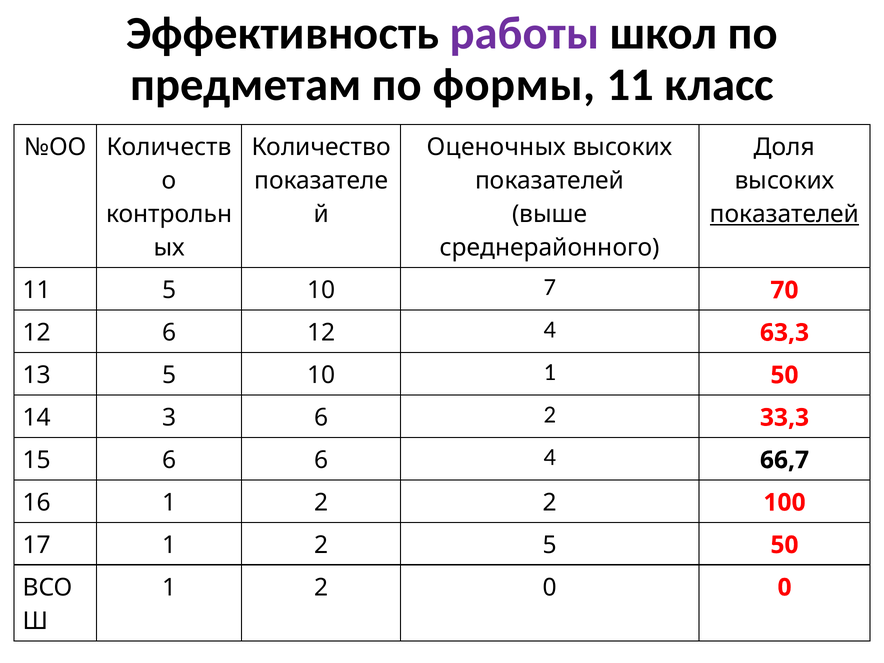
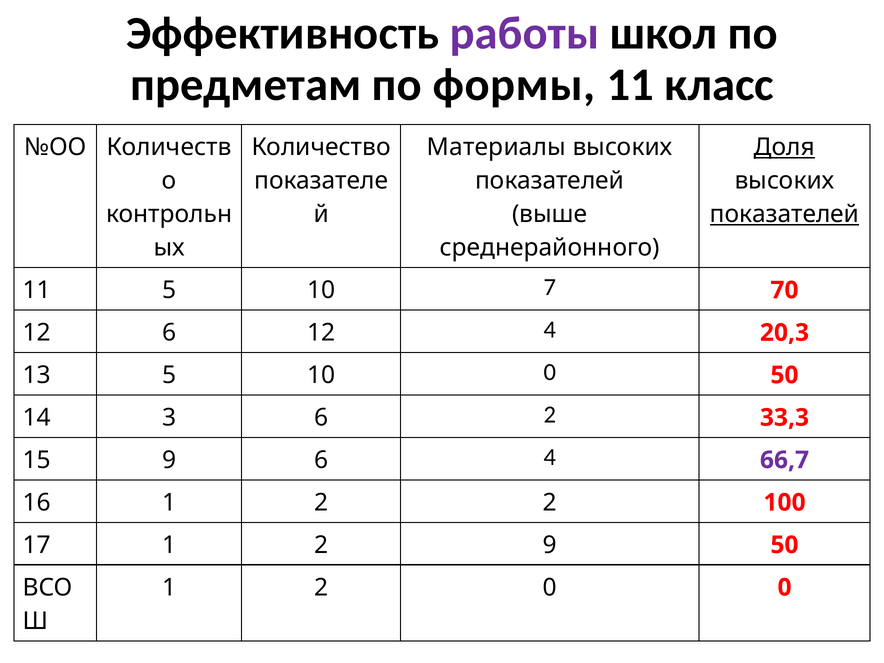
Оценочных: Оценочных -> Материалы
Доля underline: none -> present
63,3: 63,3 -> 20,3
10 1: 1 -> 0
15 6: 6 -> 9
66,7 colour: black -> purple
2 5: 5 -> 9
